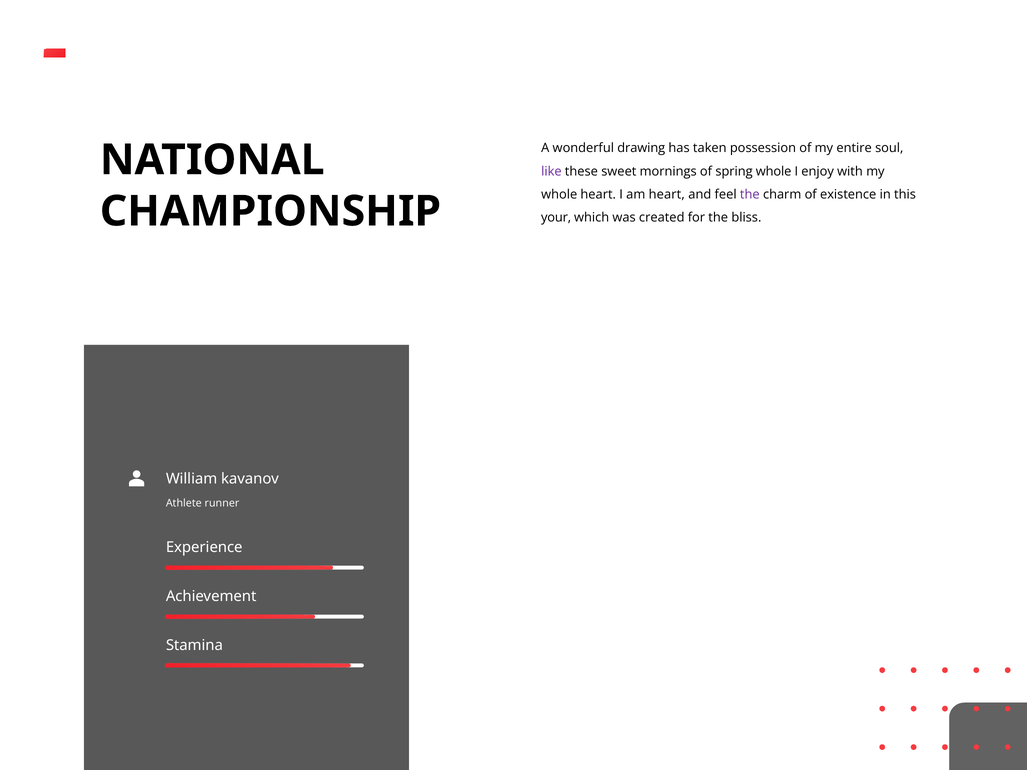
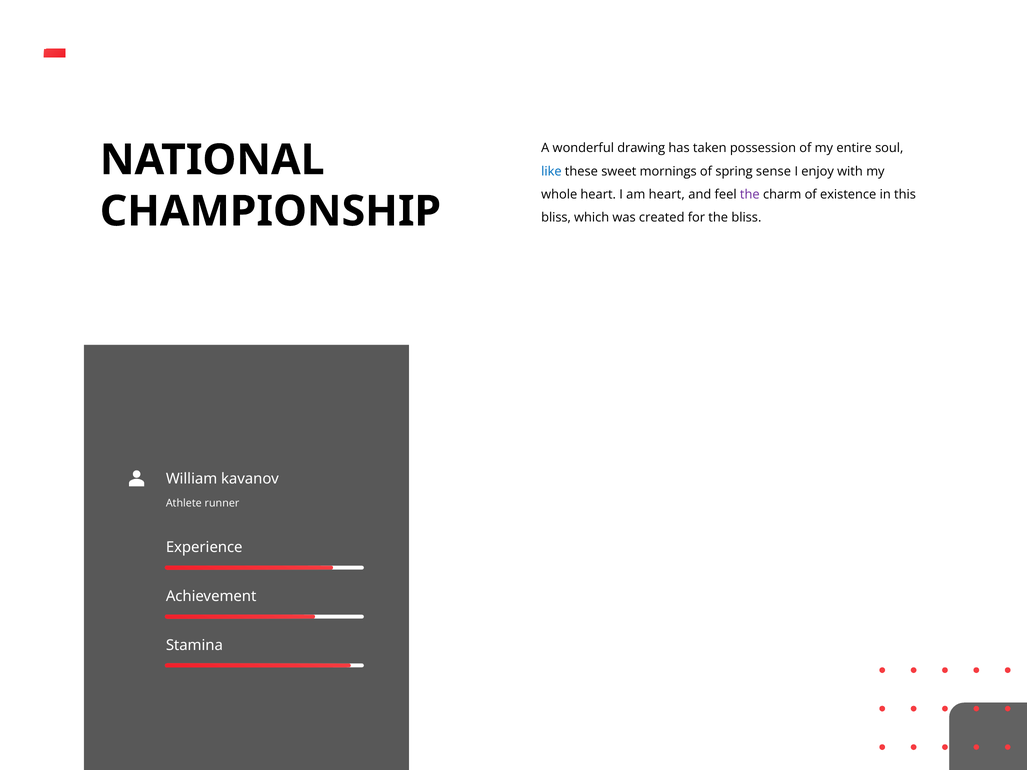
like colour: purple -> blue
spring whole: whole -> sense
your at (556, 218): your -> bliss
